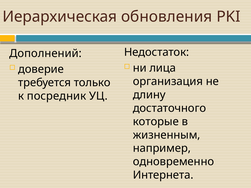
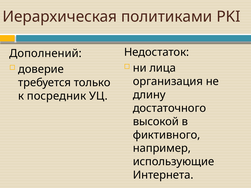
обновления: обновления -> политиками
которые: которые -> высокой
жизненным: жизненным -> фиктивного
одновременно: одновременно -> использующие
